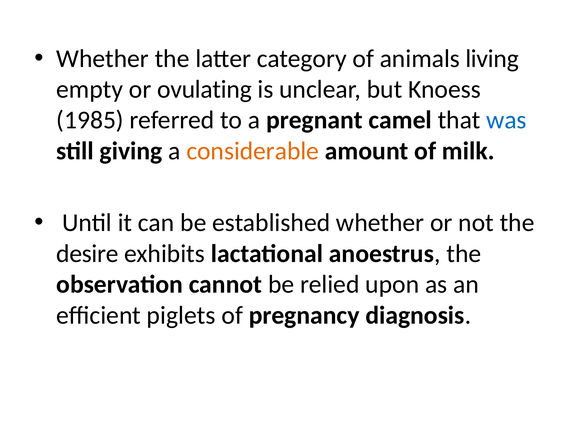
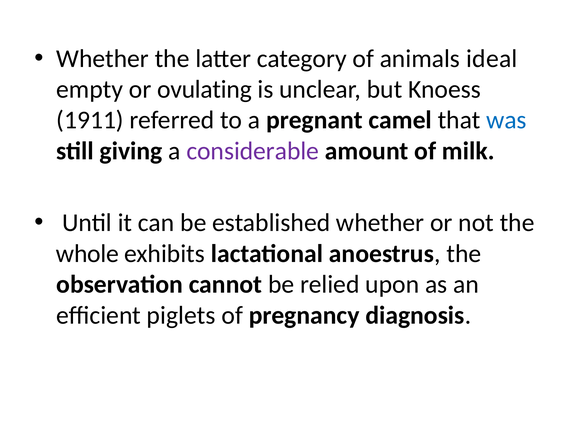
living: living -> ideal
1985: 1985 -> 1911
considerable colour: orange -> purple
desire: desire -> whole
